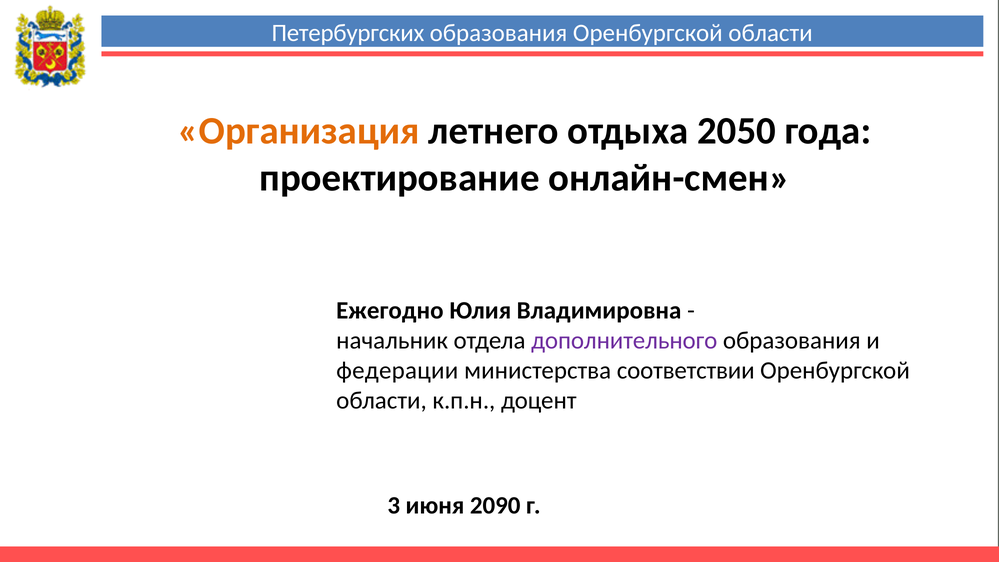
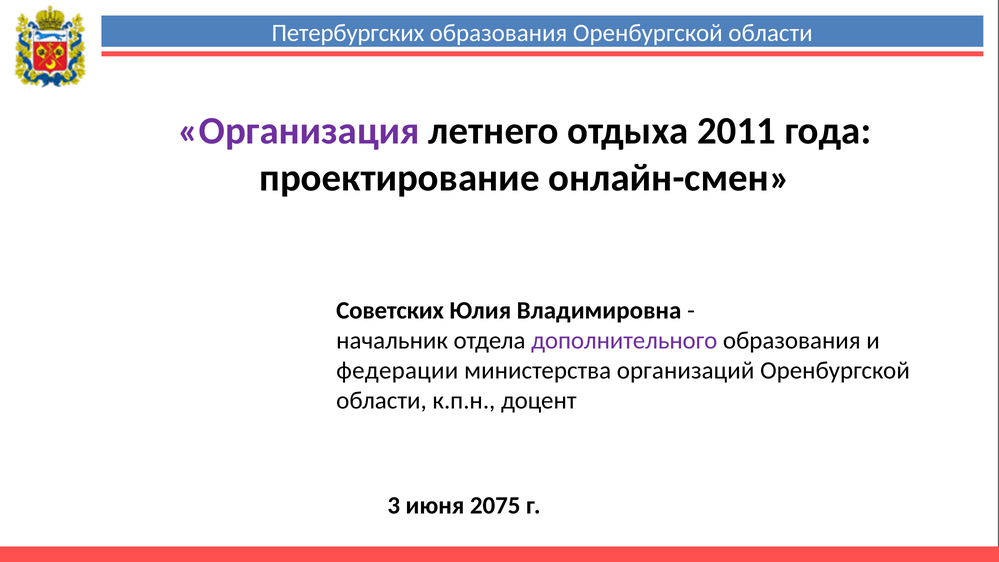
Организация colour: orange -> purple
2050: 2050 -> 2011
Ежегодно: Ежегодно -> Советских
соответствии: соответствии -> организаций
2090: 2090 -> 2075
